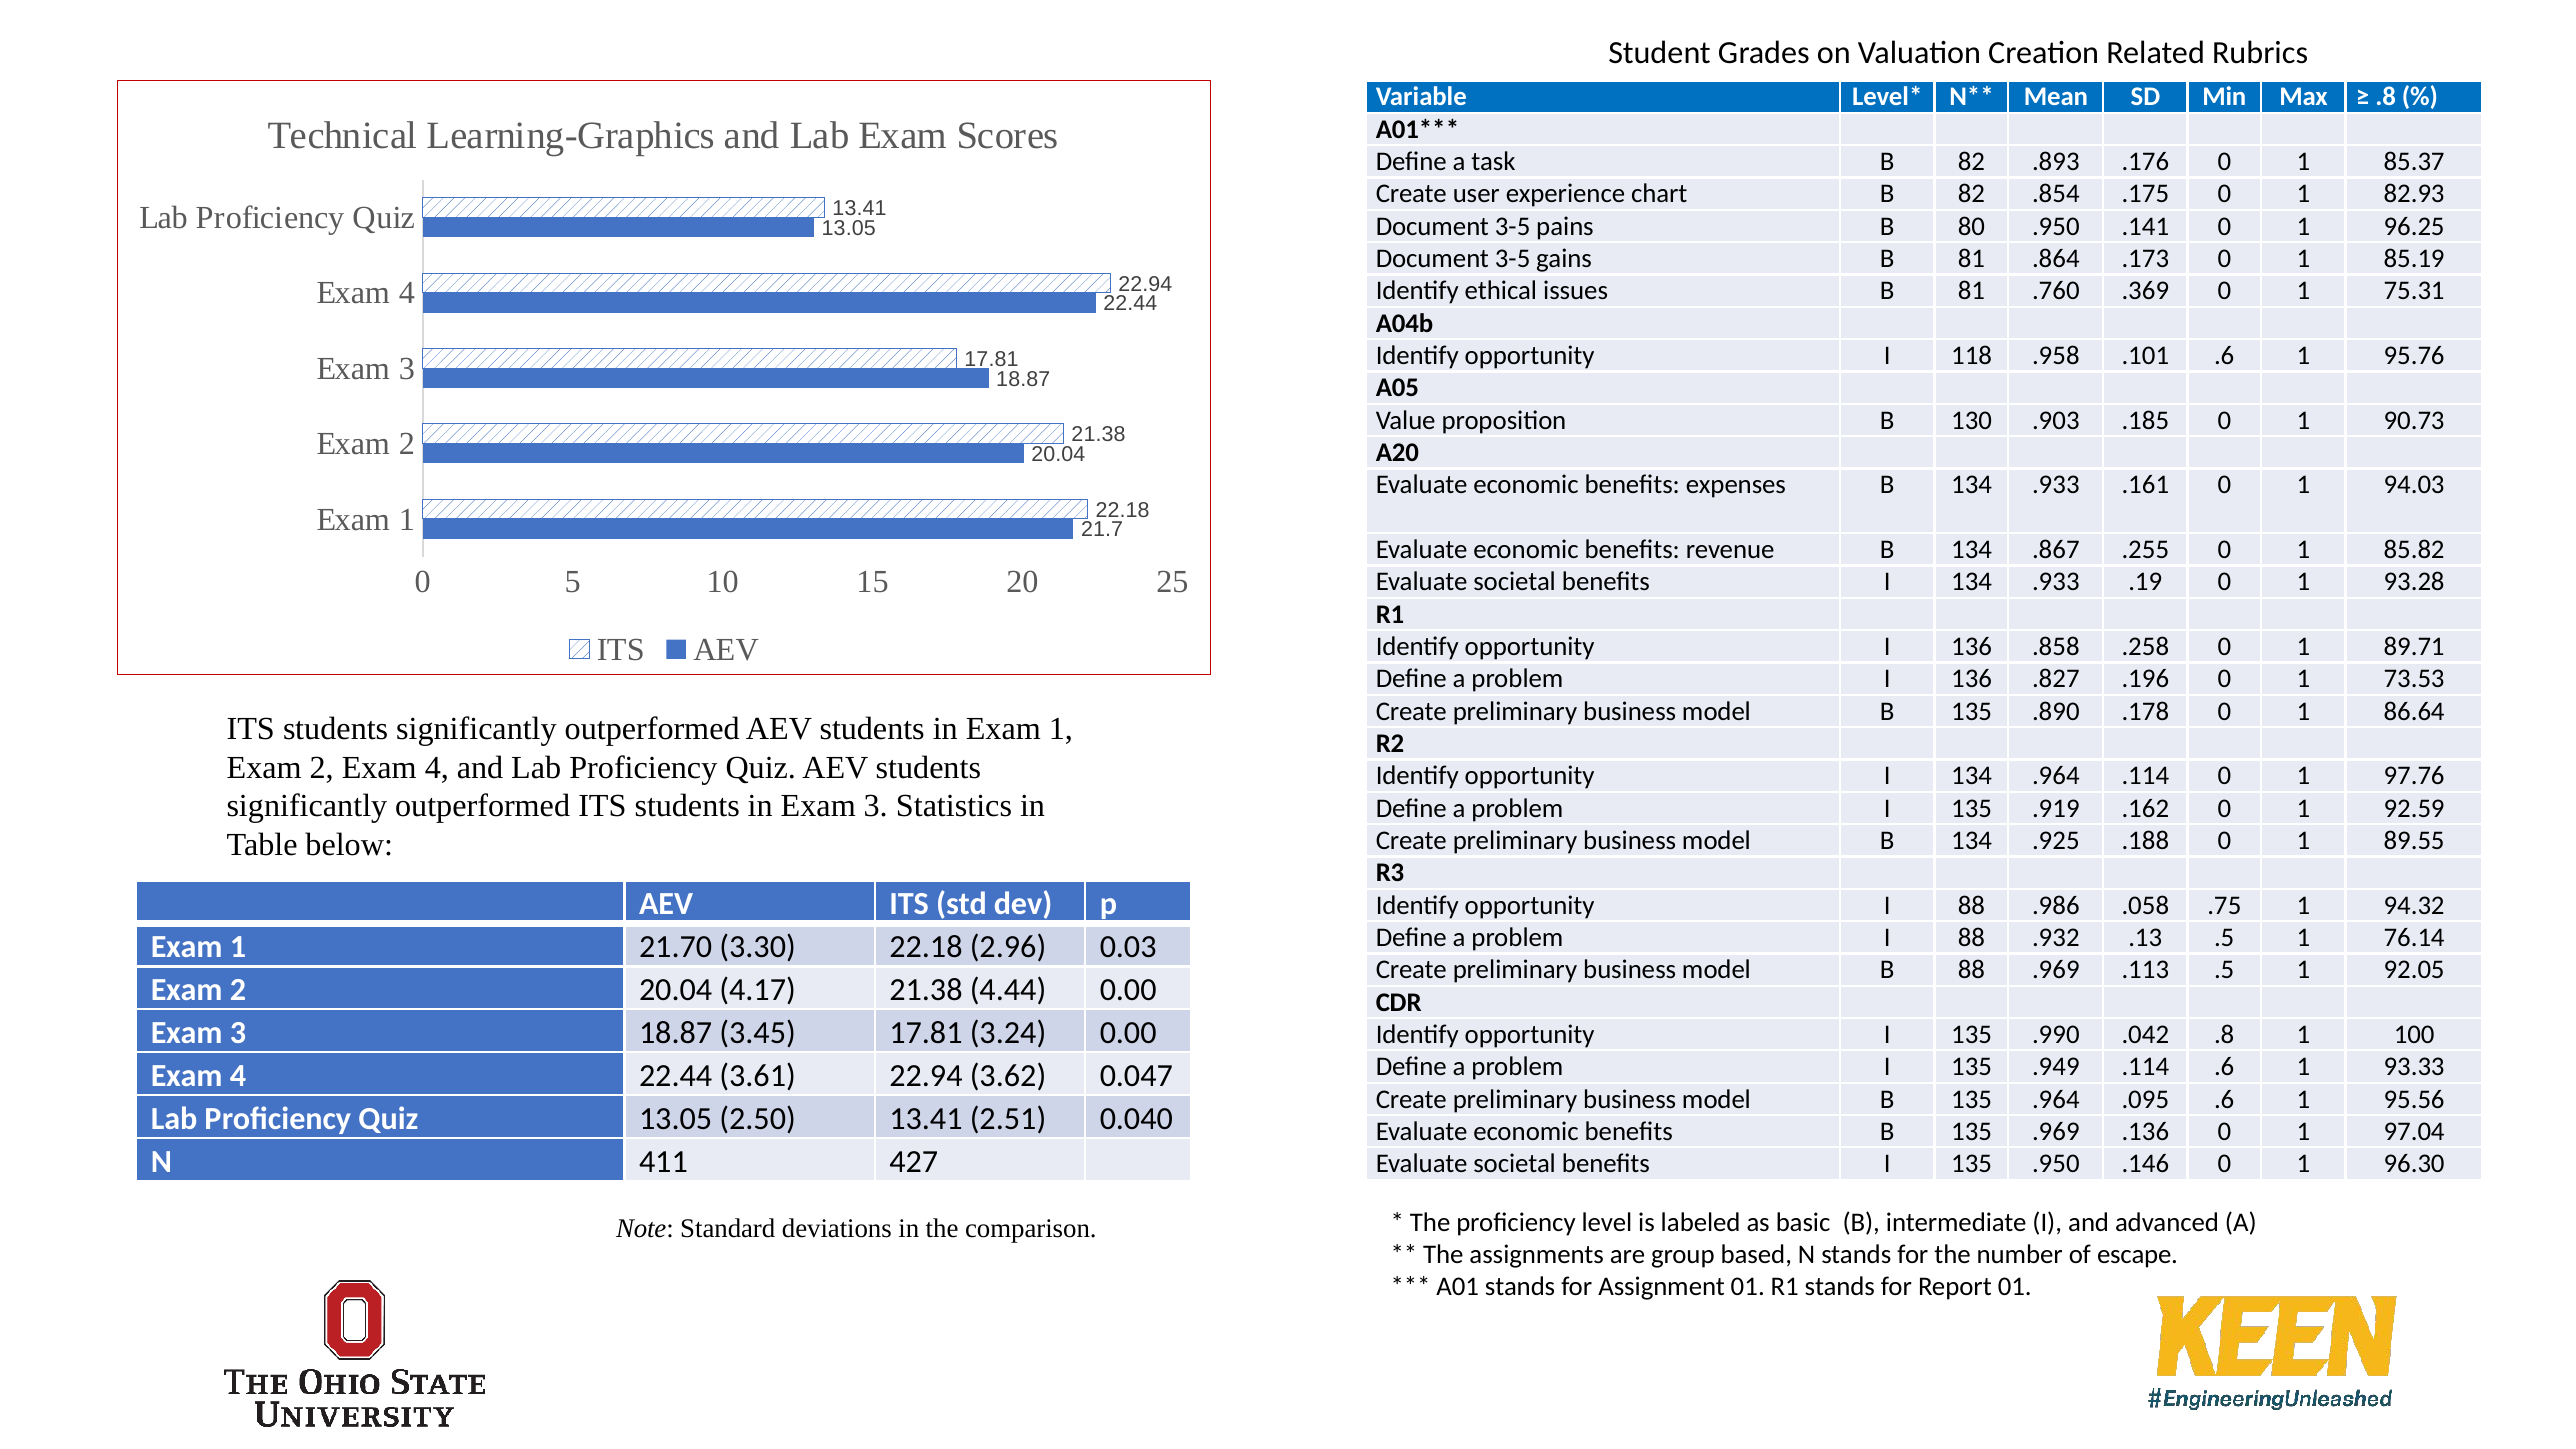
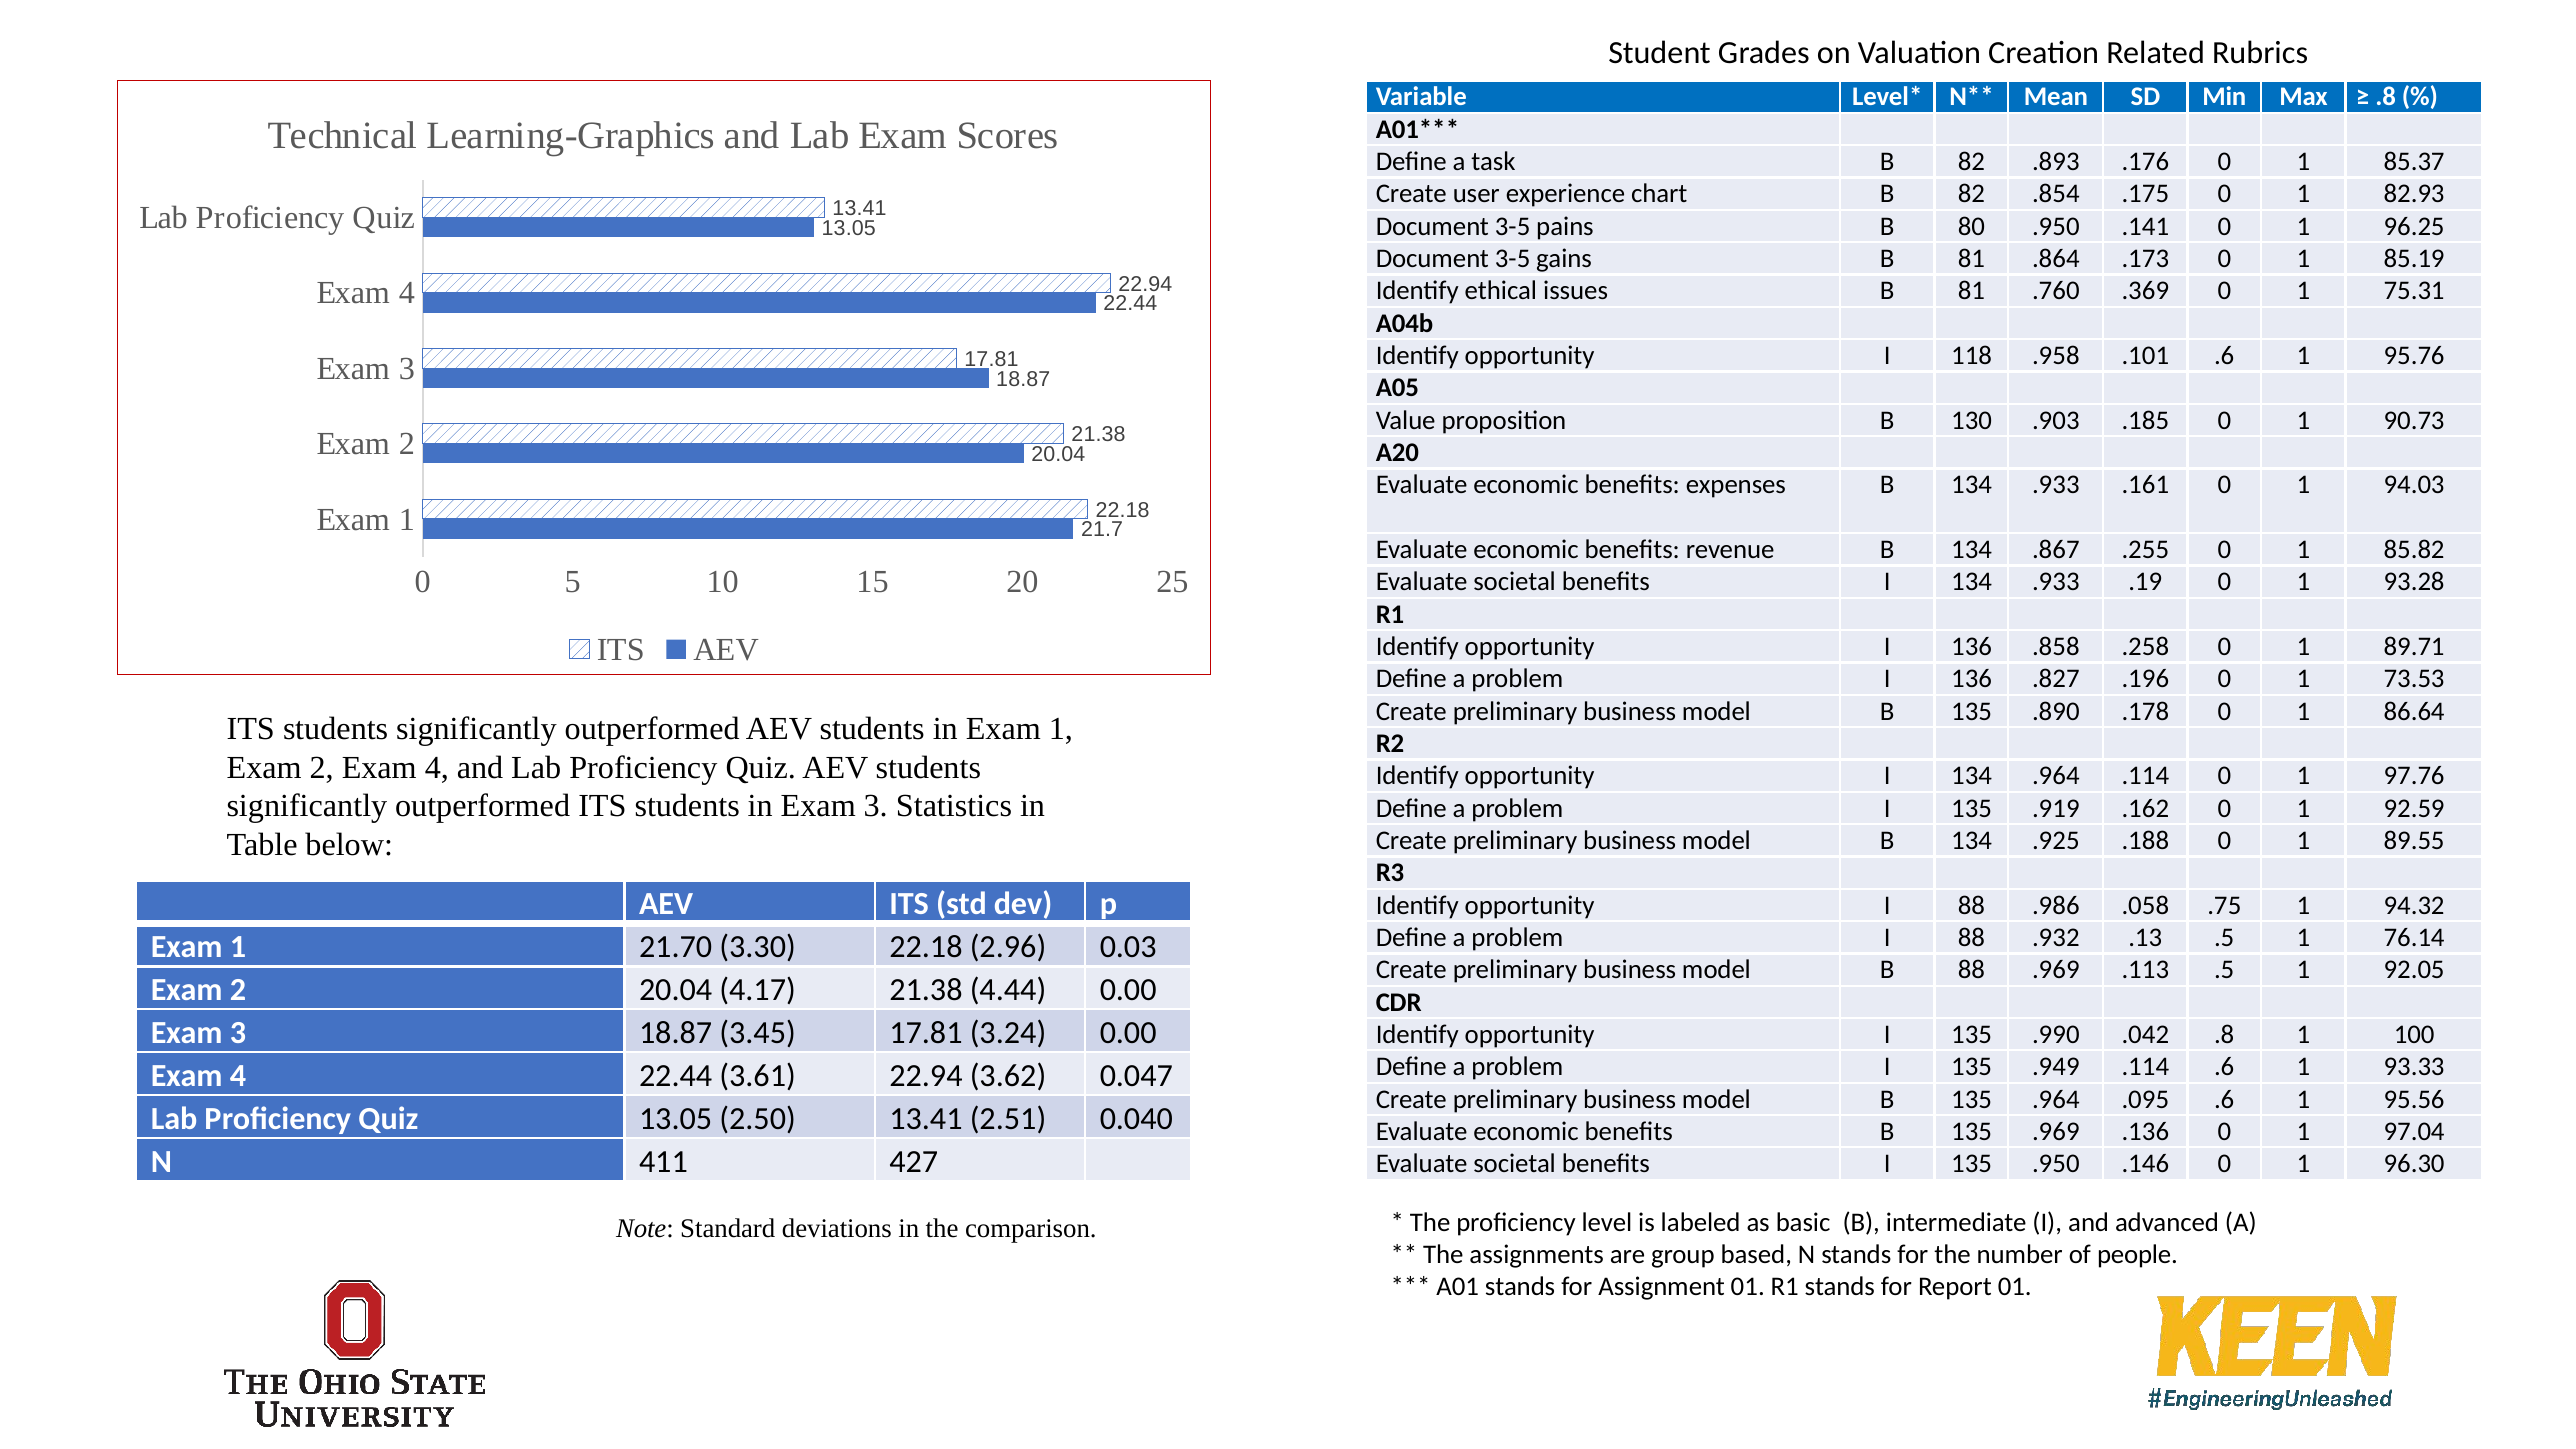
escape: escape -> people
